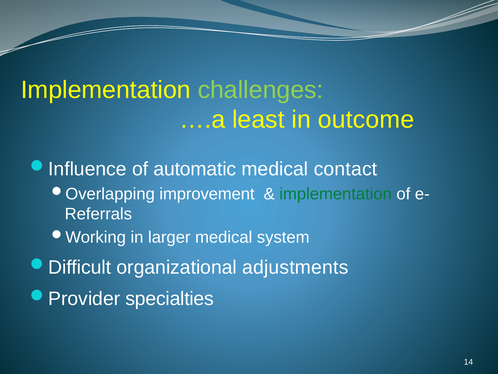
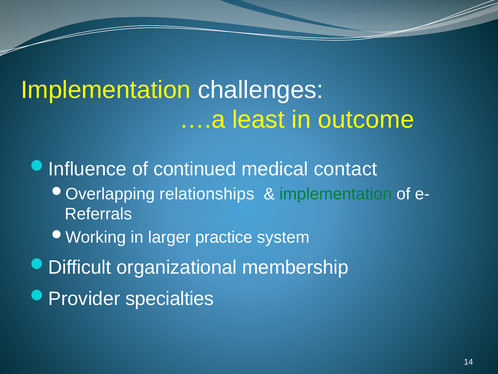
challenges colour: light green -> white
automatic: automatic -> continued
improvement: improvement -> relationships
larger medical: medical -> practice
adjustments: adjustments -> membership
